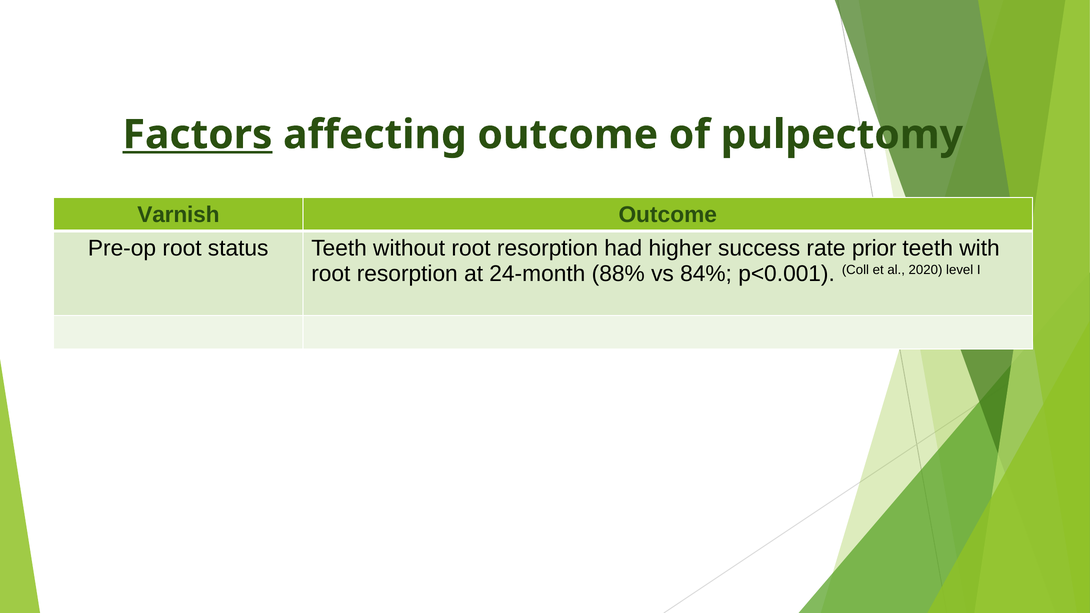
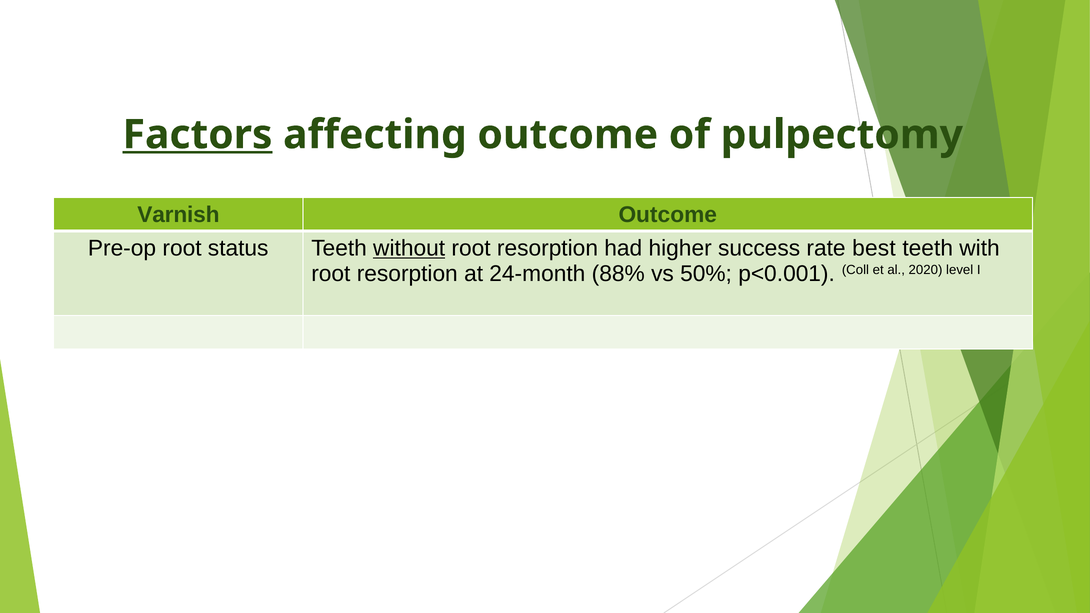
without underline: none -> present
prior: prior -> best
84%: 84% -> 50%
